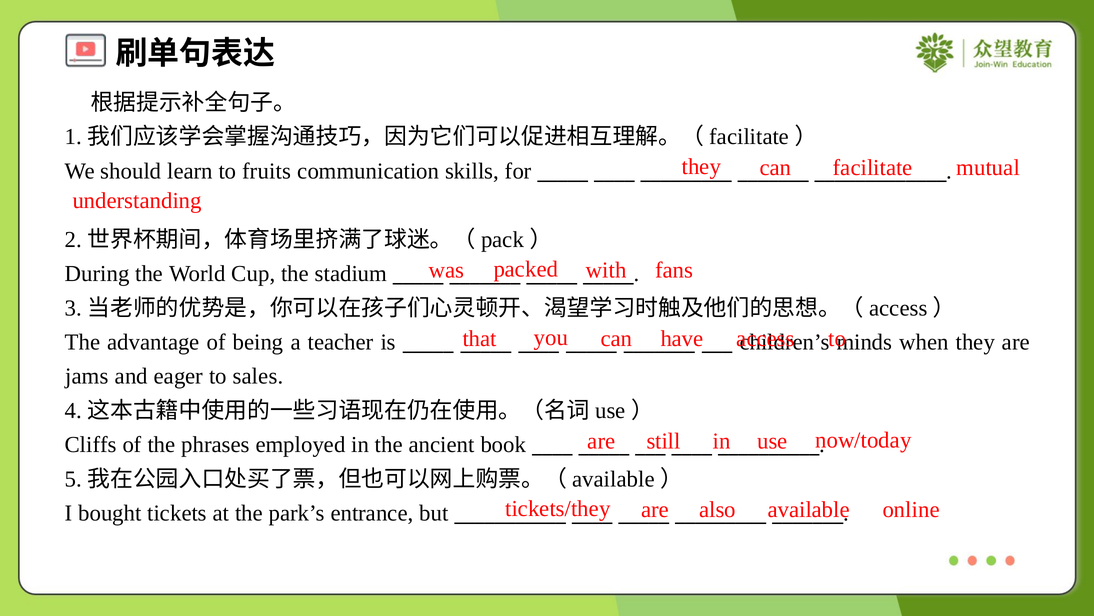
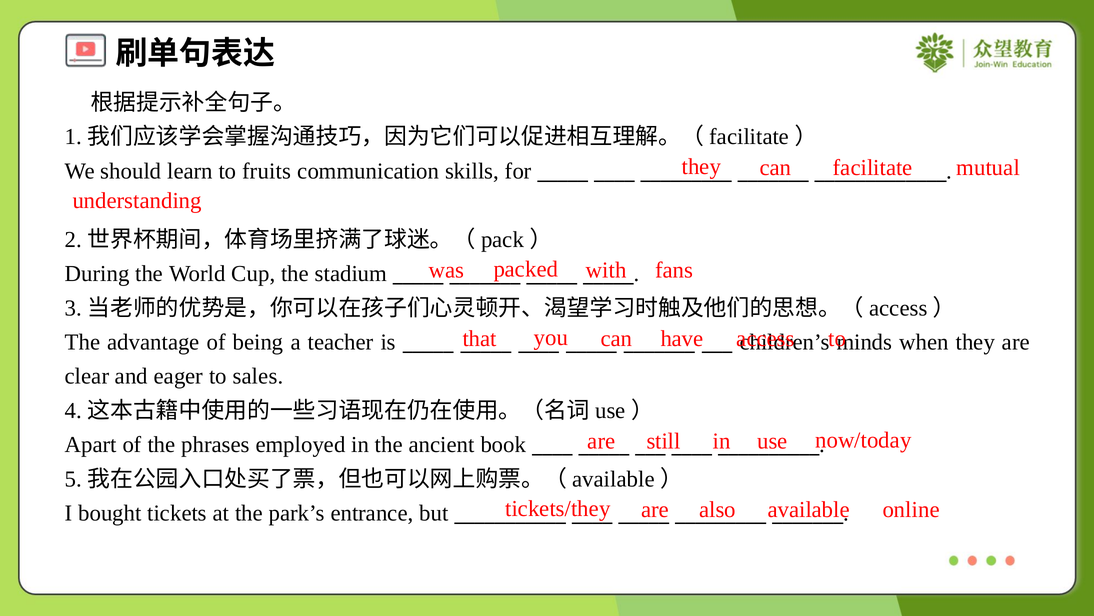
jams: jams -> clear
Cliffs: Cliffs -> Apart
